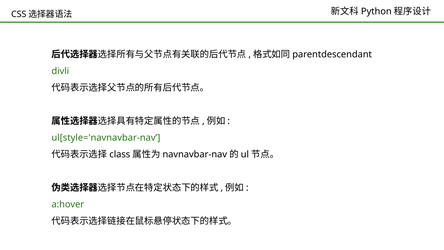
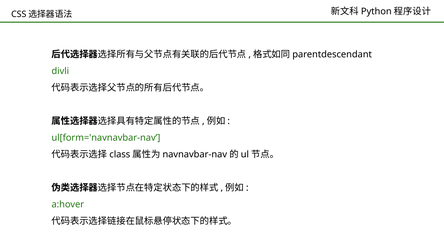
ul[style='navnavbar-nav: ul[style='navnavbar-nav -> ul[form='navnavbar-nav
